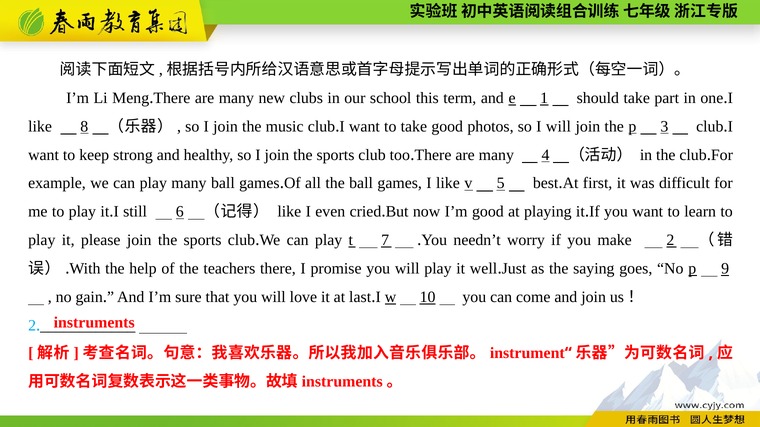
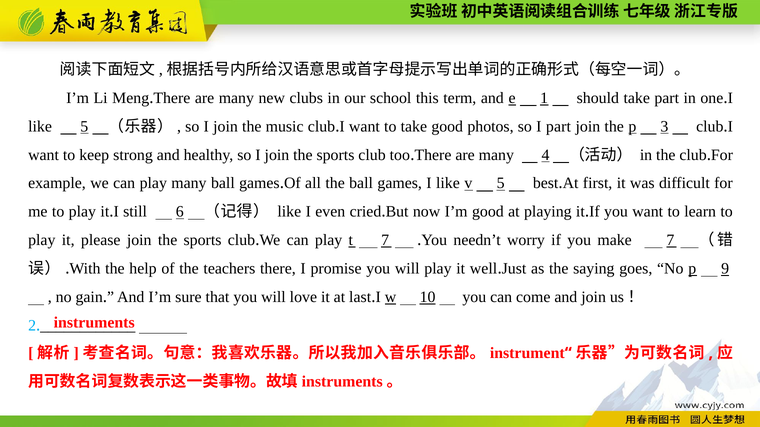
like 8: 8 -> 5
I will: will -> part
make 2: 2 -> 7
